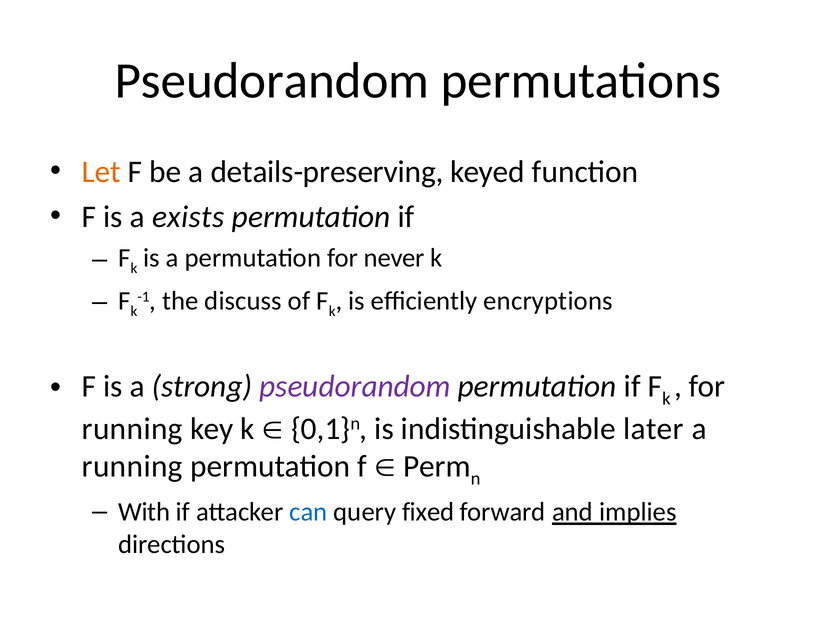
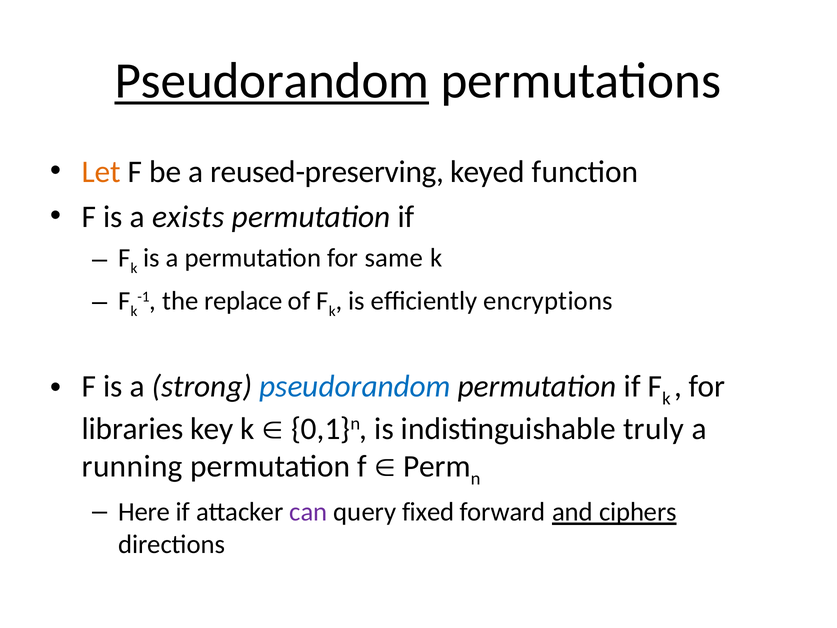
Pseudorandom at (272, 81) underline: none -> present
details-preserving: details-preserving -> reused-preserving
never: never -> same
discuss: discuss -> replace
pseudorandom at (355, 386) colour: purple -> blue
running at (132, 429): running -> libraries
later: later -> truly
With: With -> Here
can colour: blue -> purple
implies: implies -> ciphers
